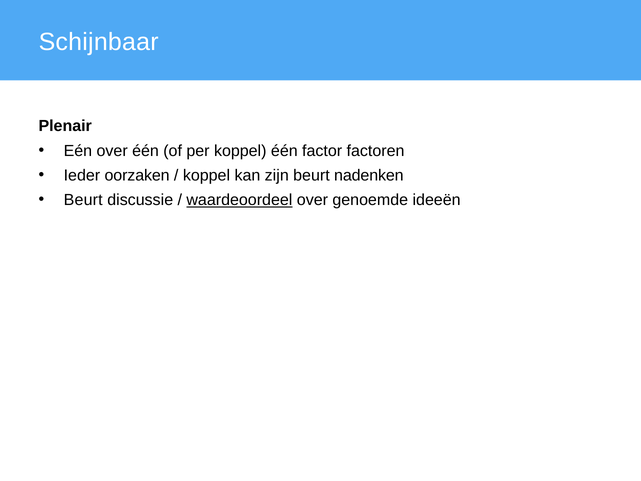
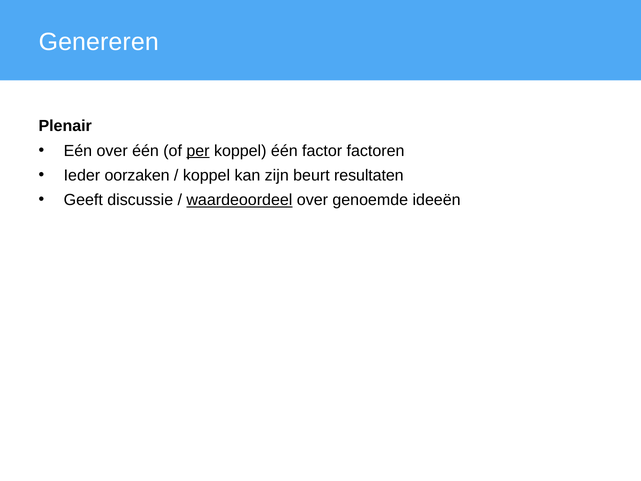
Schijnbaar: Schijnbaar -> Genereren
per underline: none -> present
nadenken: nadenken -> resultaten
Beurt at (83, 200): Beurt -> Geeft
